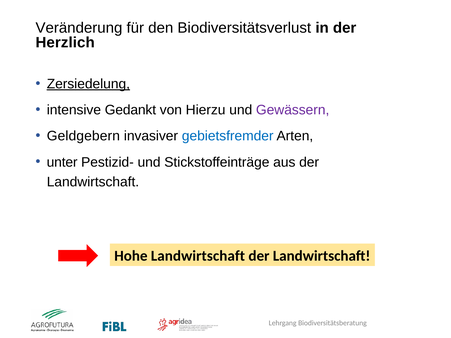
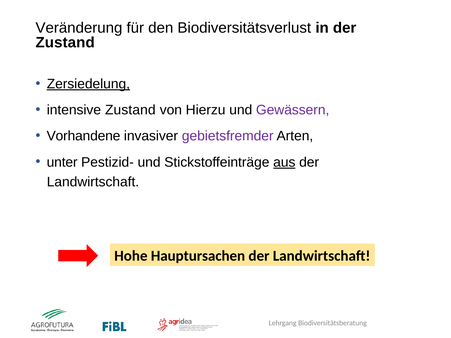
Herzlich at (65, 42): Herzlich -> Zustand
intensive Gedankt: Gedankt -> Zustand
Geldgebern: Geldgebern -> Vorhandene
gebietsfremder colour: blue -> purple
aus underline: none -> present
Hohe Landwirtschaft: Landwirtschaft -> Hauptursachen
